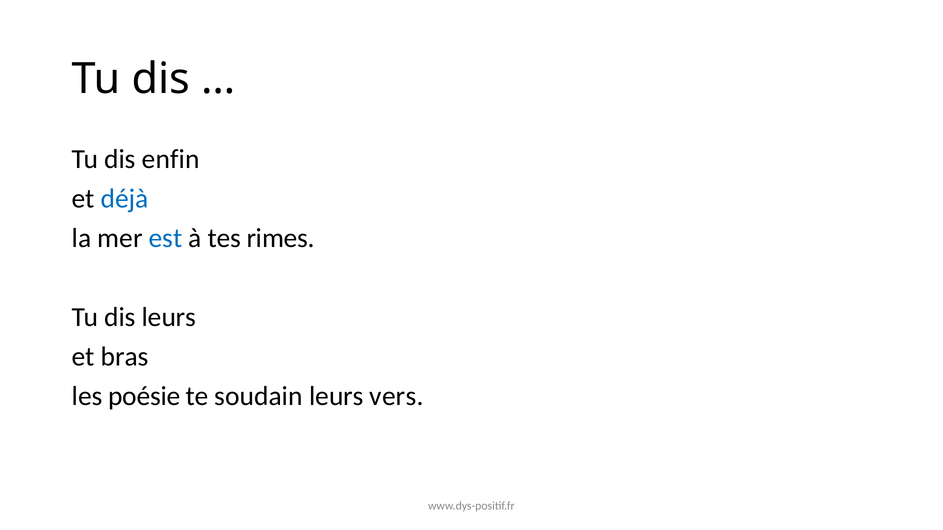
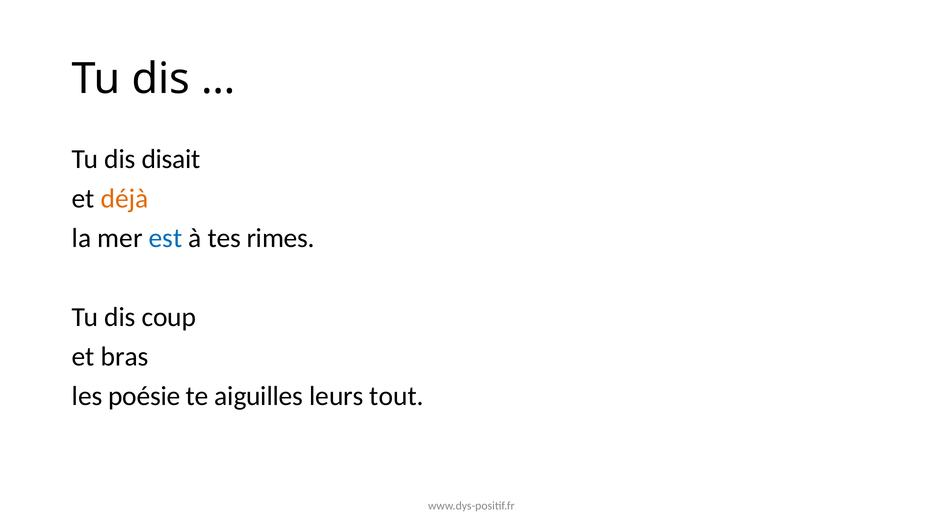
enfin: enfin -> disait
déjà colour: blue -> orange
dis leurs: leurs -> coup
soudain: soudain -> aiguilles
vers: vers -> tout
